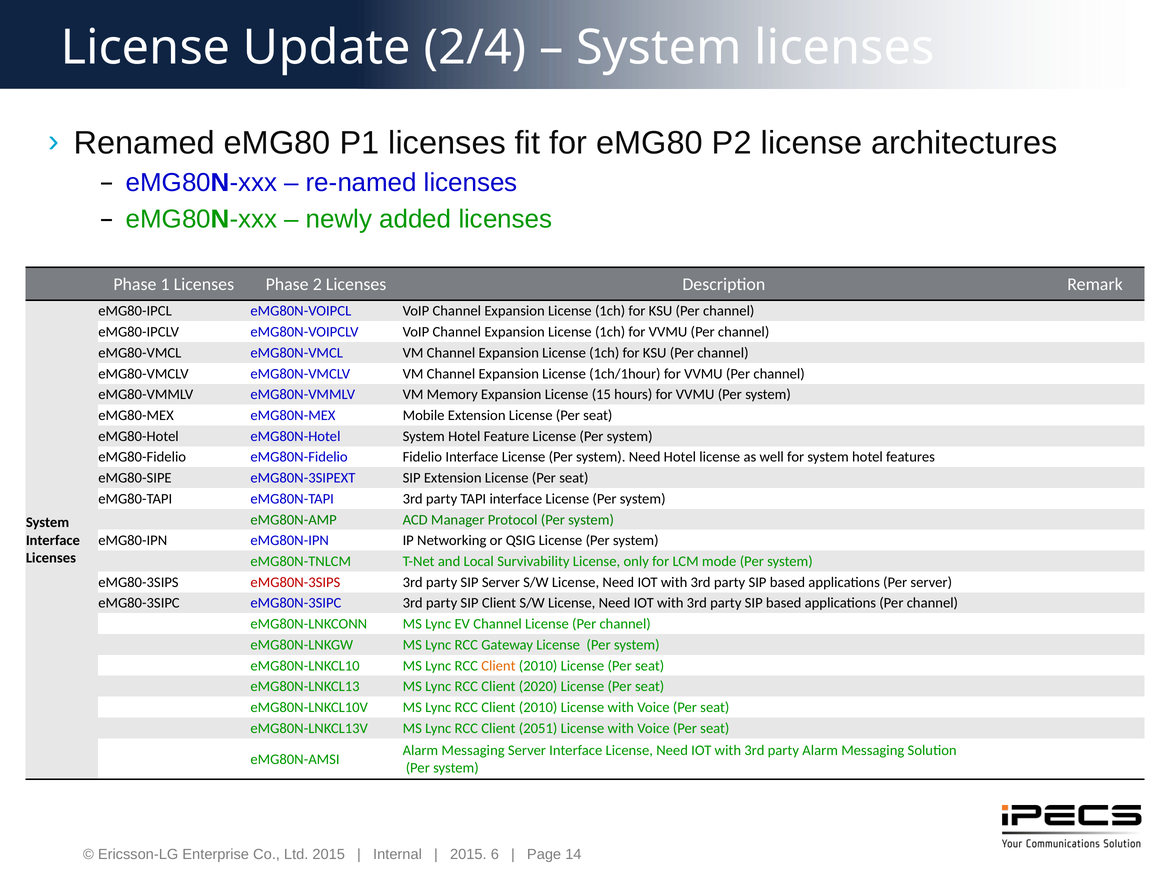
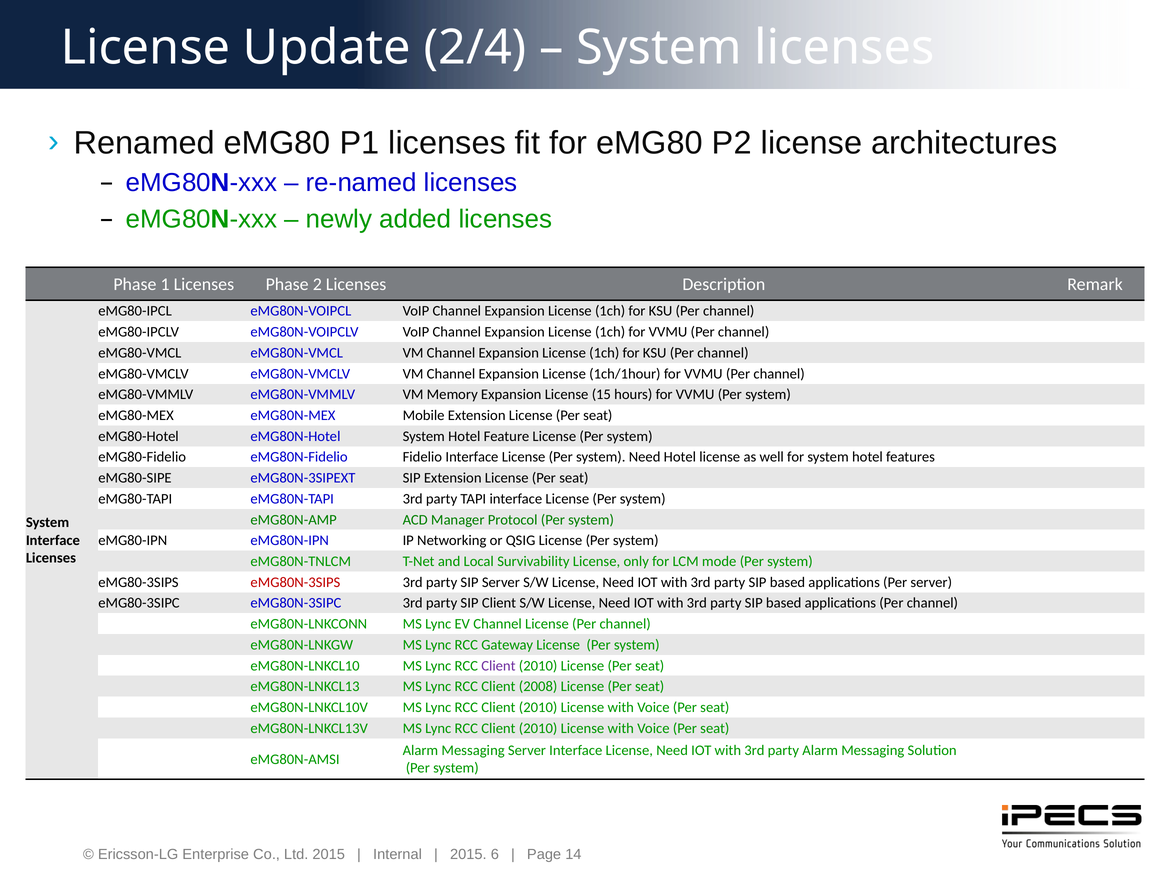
Client at (498, 666) colour: orange -> purple
2020: 2020 -> 2008
2051 at (538, 729): 2051 -> 2010
